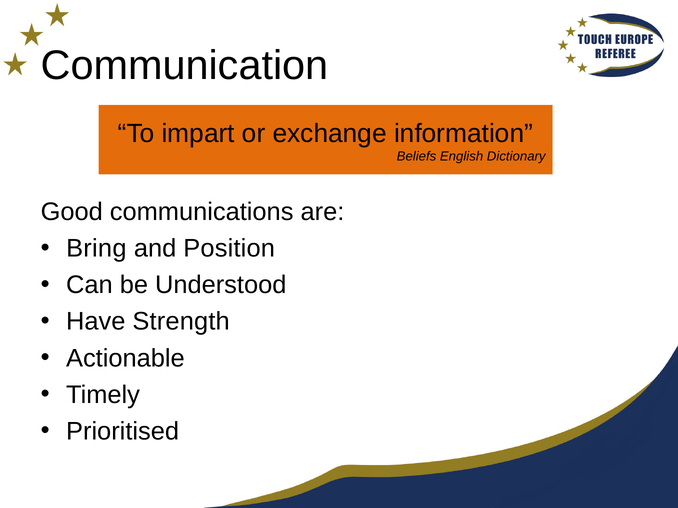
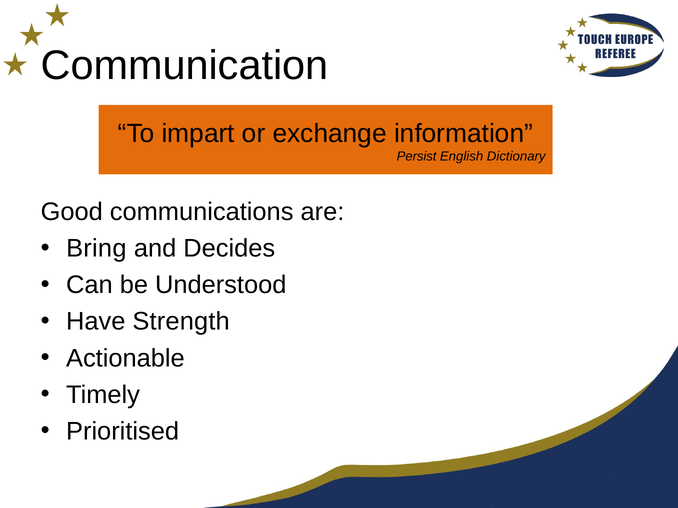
Beliefs: Beliefs -> Persist
Position: Position -> Decides
